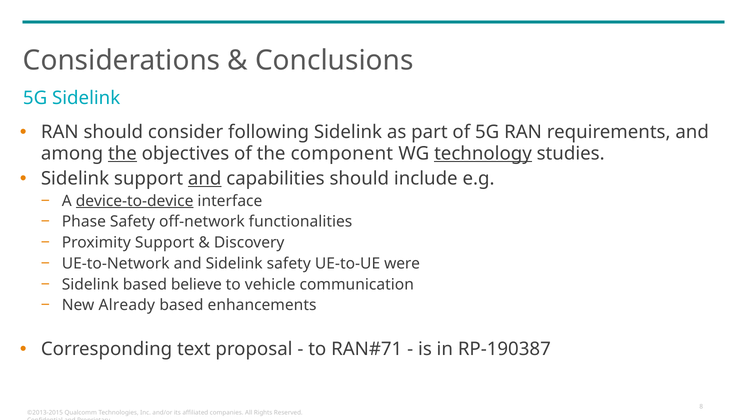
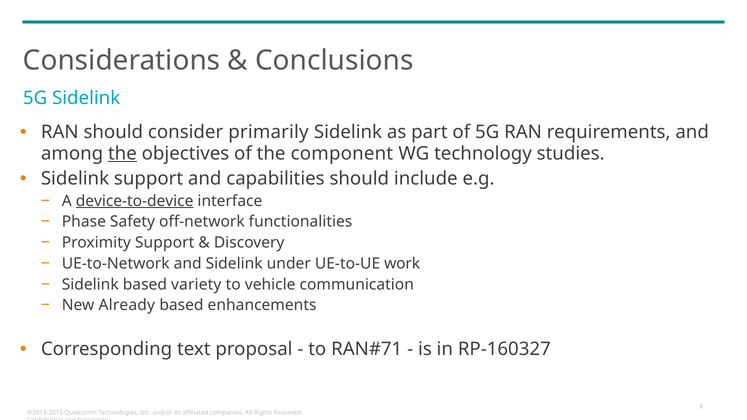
following: following -> primarily
technology underline: present -> none
and at (205, 178) underline: present -> none
Sidelink safety: safety -> under
were: were -> work
believe: believe -> variety
RP-190387: RP-190387 -> RP-160327
